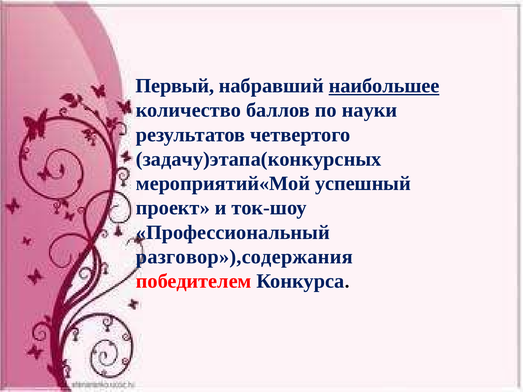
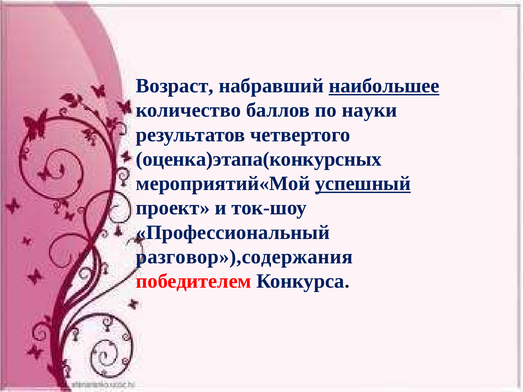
Первый: Первый -> Возраст
задачу)этапа(конкурсных: задачу)этапа(конкурсных -> оценка)этапа(конкурсных
успешный underline: none -> present
